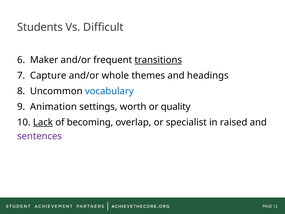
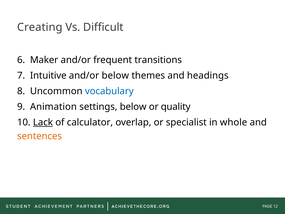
Students: Students -> Creating
transitions underline: present -> none
Capture: Capture -> Intuitive
and/or whole: whole -> below
settings worth: worth -> below
becoming: becoming -> calculator
raised: raised -> whole
sentences colour: purple -> orange
